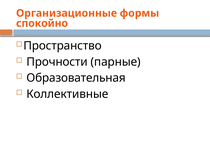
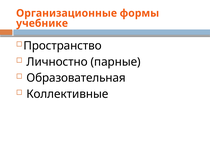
спокойно: спокойно -> учебнике
Прочности: Прочности -> Личностно
